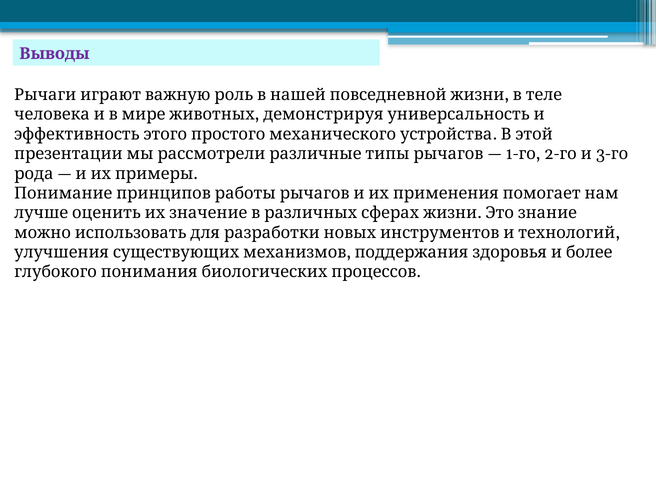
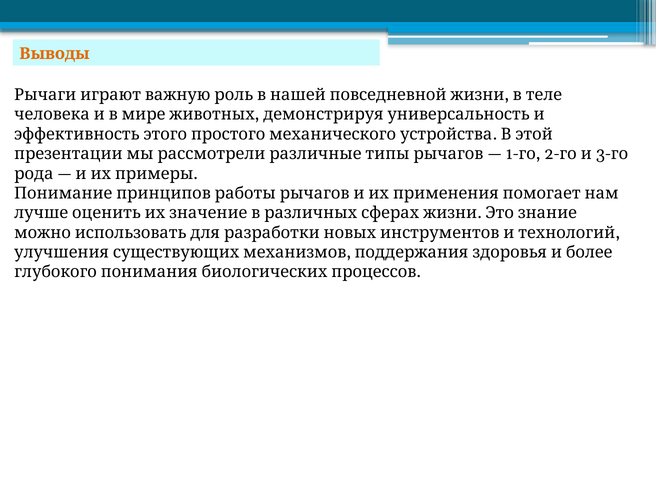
Выводы colour: purple -> orange
